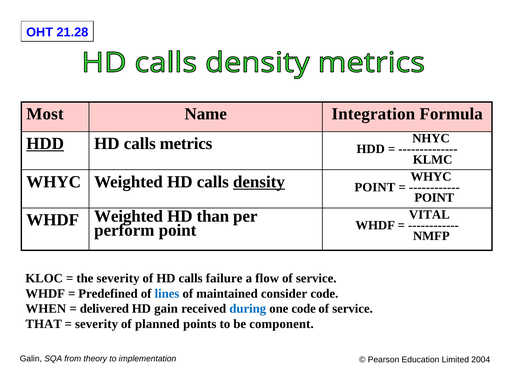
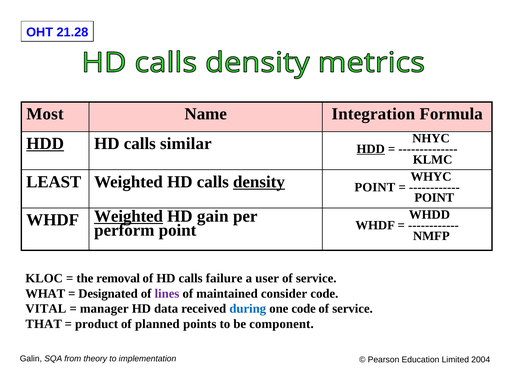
metrics: metrics -> similar
HDD at (371, 149) underline: none -> present
WHYC at (54, 182): WHYC -> LEAST
VITAL: VITAL -> WHDD
Weighted at (129, 216) underline: none -> present
than: than -> gain
the severity: severity -> removal
flow: flow -> user
WHDF at (45, 293): WHDF -> WHAT
Predefined: Predefined -> Designated
lines colour: blue -> purple
WHEN: WHEN -> VITAL
delivered: delivered -> manager
gain: gain -> data
severity at (97, 324): severity -> product
